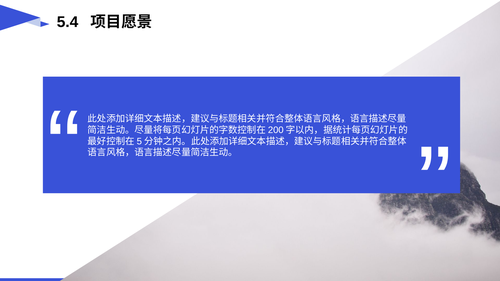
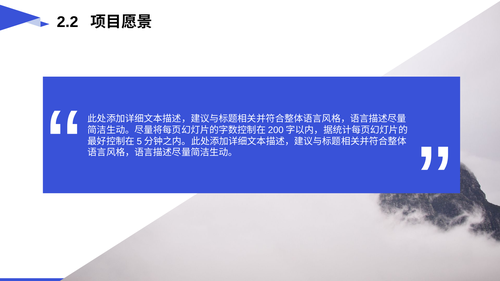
5.4: 5.4 -> 2.2
